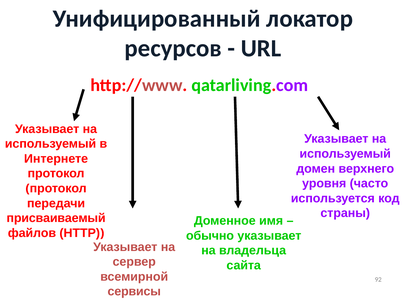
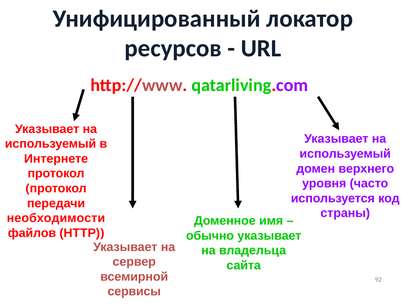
присваиваемый: присваиваемый -> необходимости
